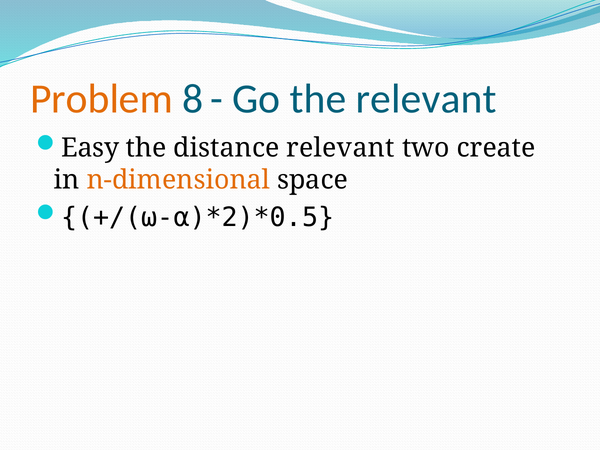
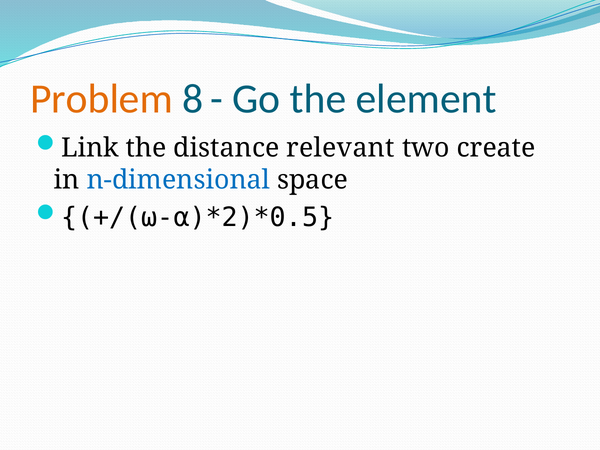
the relevant: relevant -> element
Easy: Easy -> Link
n-dimensional colour: orange -> blue
